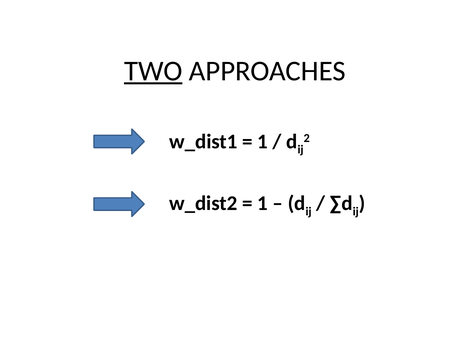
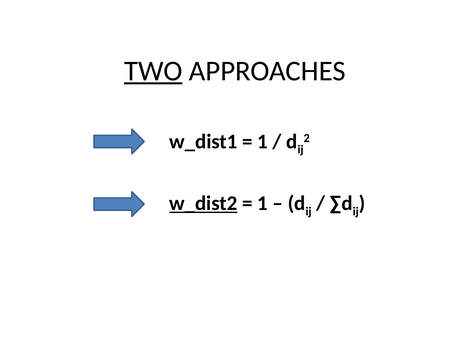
w_dist2 underline: none -> present
